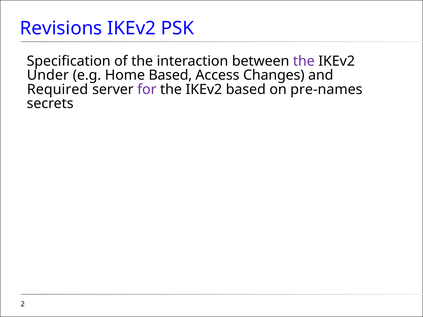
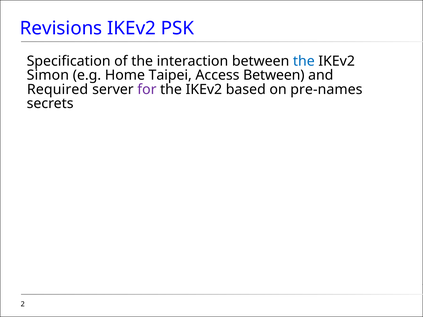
the at (304, 61) colour: purple -> blue
Under: Under -> Simon
Home Based: Based -> Taipei
Access Changes: Changes -> Between
